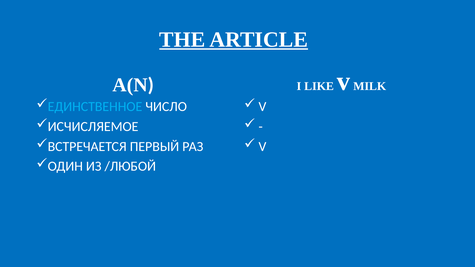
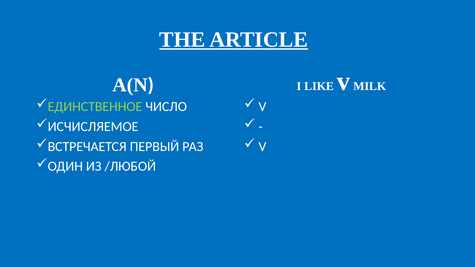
ЕДИНСТВЕННОЕ colour: light blue -> light green
